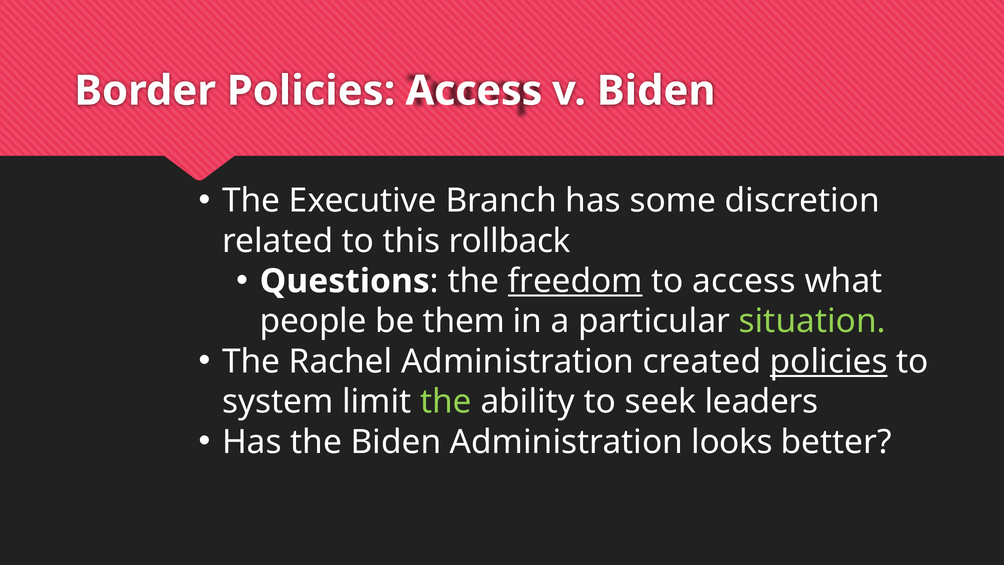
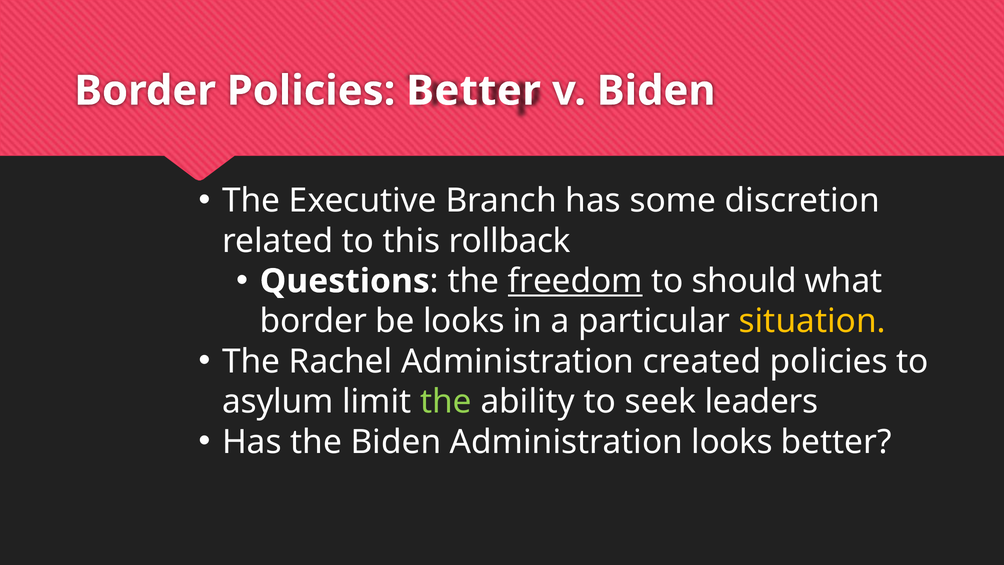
Policies Access: Access -> Better
to access: access -> should
people at (313, 321): people -> border
be them: them -> looks
situation colour: light green -> yellow
policies at (829, 361) underline: present -> none
system: system -> asylum
